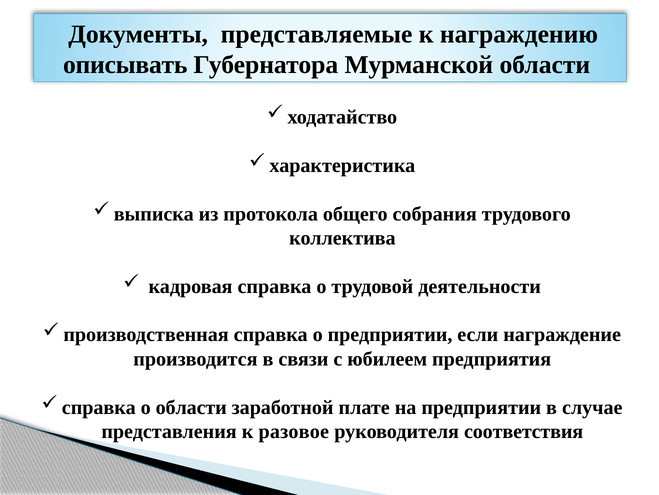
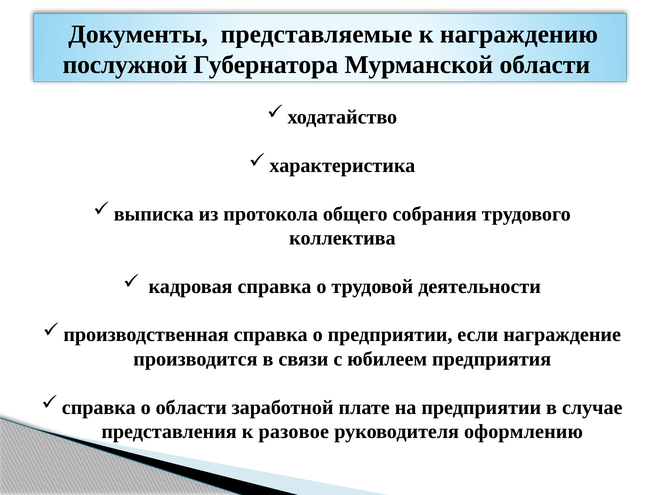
описывать: описывать -> послужной
соответствия: соответствия -> оформлению
